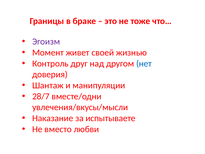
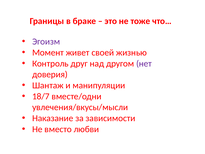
нет colour: blue -> purple
28/7: 28/7 -> 18/7
испытываете: испытываете -> зависимости
